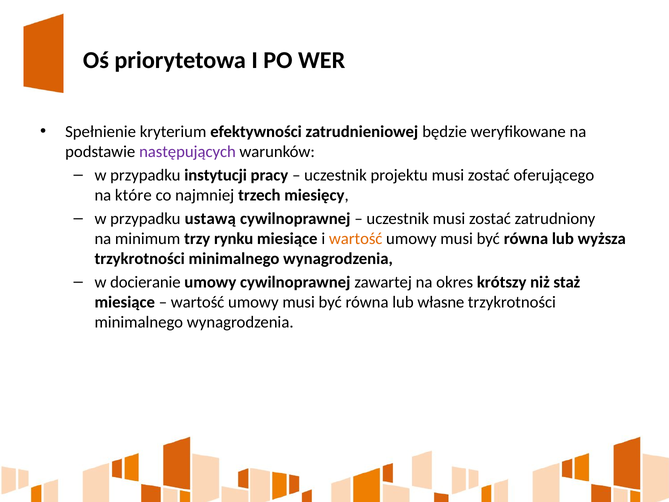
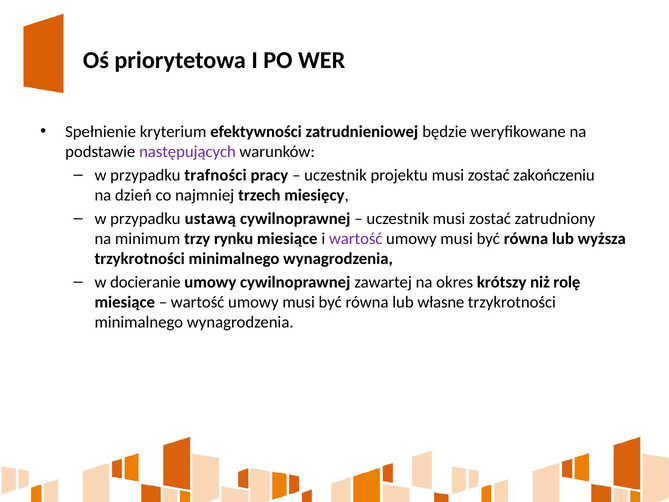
instytucji: instytucji -> trafności
oferującego: oferującego -> zakończeniu
które: które -> dzień
wartość at (356, 239) colour: orange -> purple
staż: staż -> rolę
